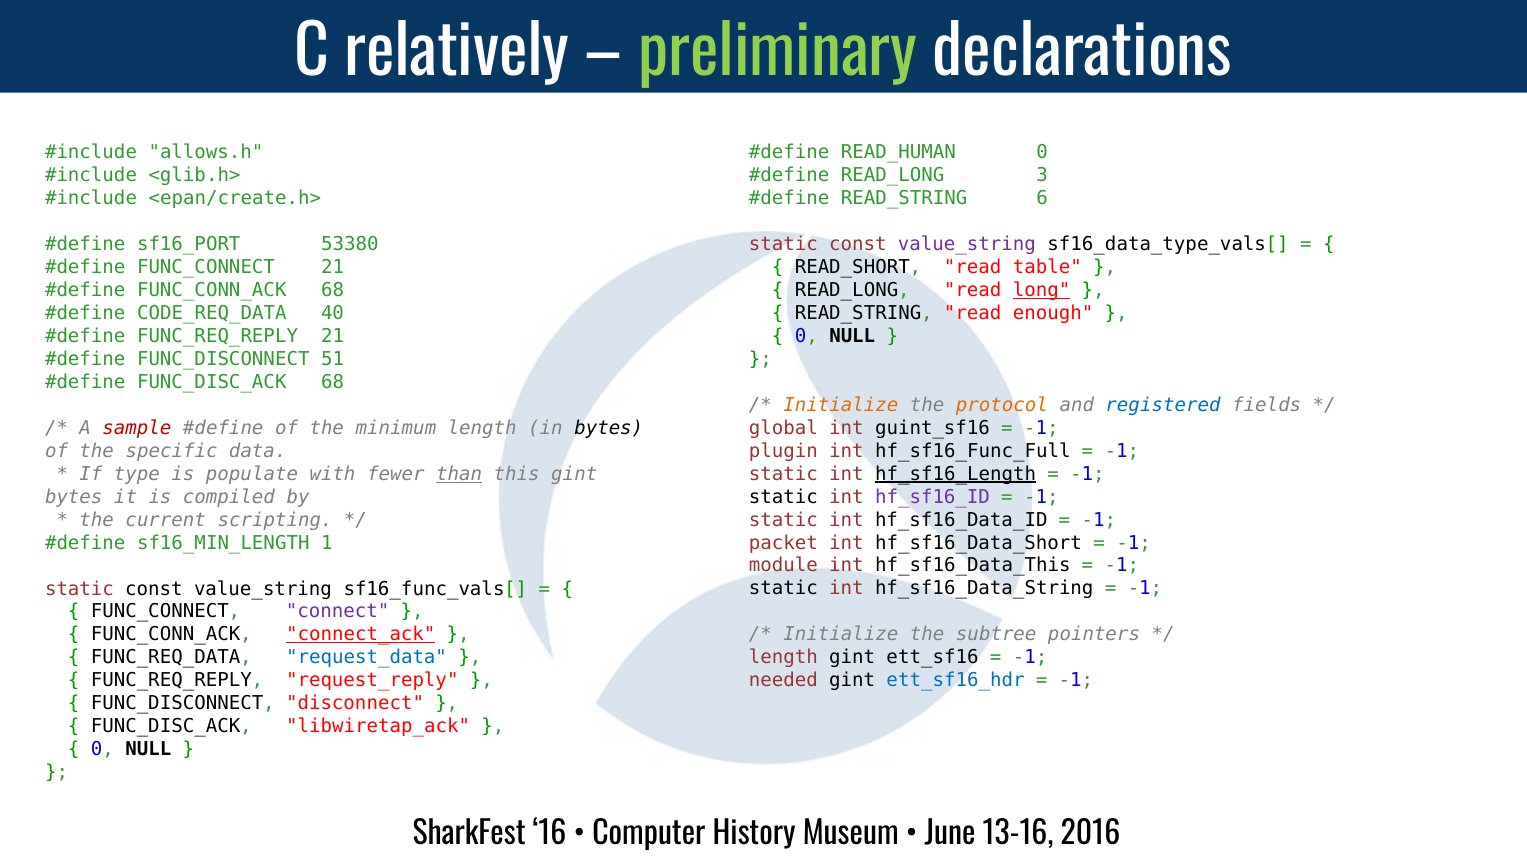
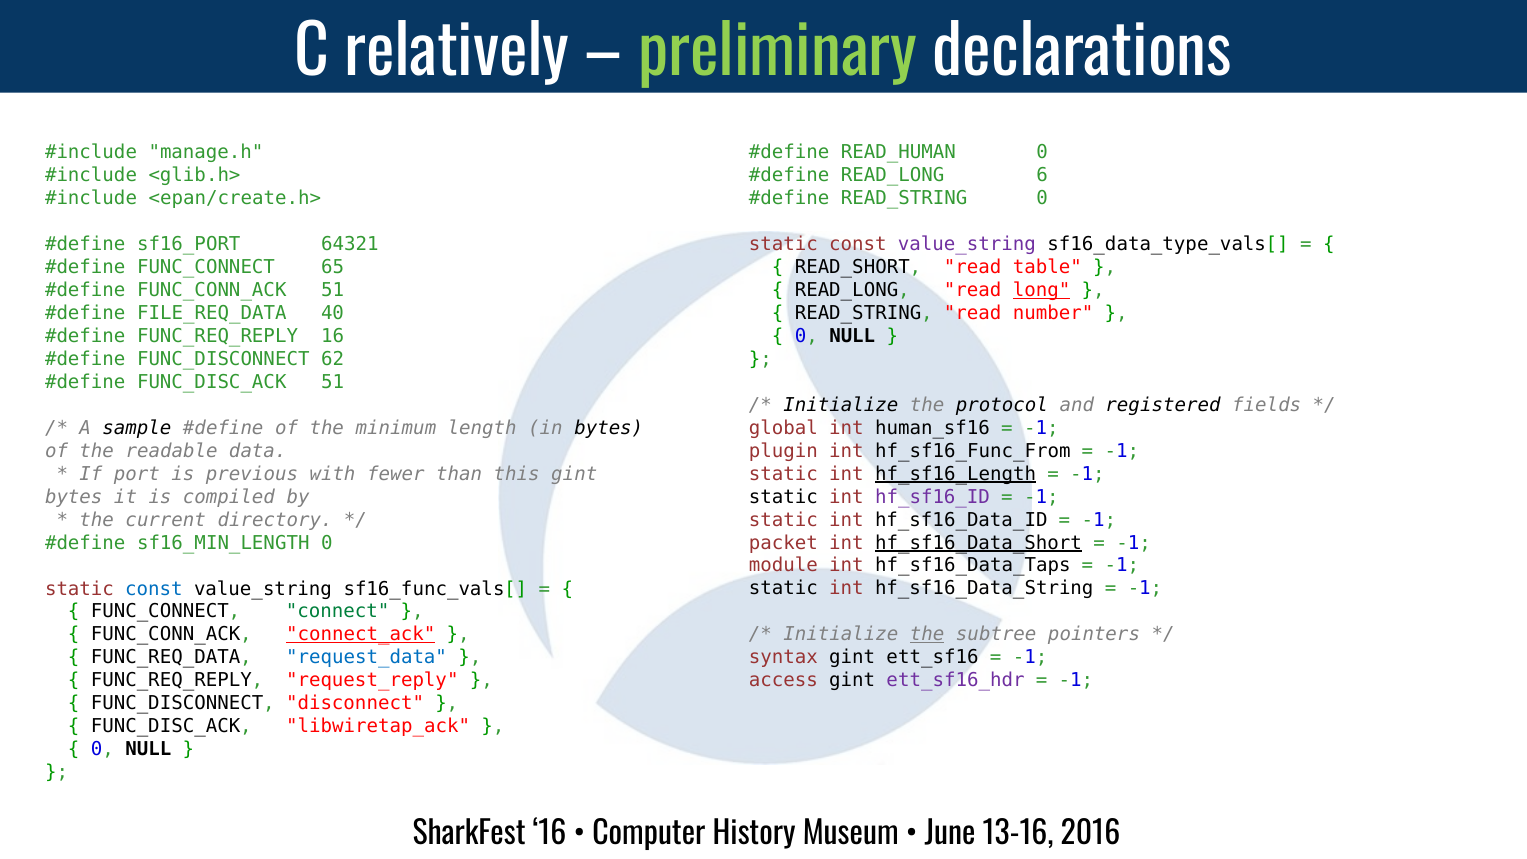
allows.h: allows.h -> manage.h
3: 3 -> 6
READ_STRING 6: 6 -> 0
53380: 53380 -> 64321
FUNC_CONNECT 21: 21 -> 65
FUNC_CONN_ACK 68: 68 -> 51
CODE_REQ_DATA: CODE_REQ_DATA -> FILE_REQ_DATA
enough: enough -> number
FUNC_REQ_REPLY 21: 21 -> 16
51: 51 -> 62
FUNC_DISC_ACK 68: 68 -> 51
Initialize at (841, 405) colour: orange -> black
protocol colour: orange -> black
registered colour: blue -> black
guint_sf16: guint_sf16 -> human_sf16
sample colour: red -> black
specific: specific -> readable
hf_sf16_Func_Full: hf_sf16_Func_Full -> hf_sf16_Func_From
type: type -> port
populate: populate -> previous
than underline: present -> none
scripting: scripting -> directory
sf16_MIN_LENGTH 1: 1 -> 0
hf_sf16_Data_Short underline: none -> present
hf_sf16_Data_This: hf_sf16_Data_This -> hf_sf16_Data_Taps
const at (154, 589) colour: black -> blue
connect colour: purple -> green
the at (927, 635) underline: none -> present
length at (783, 658): length -> syntax
needed: needed -> access
ett_sf16_hdr colour: blue -> purple
